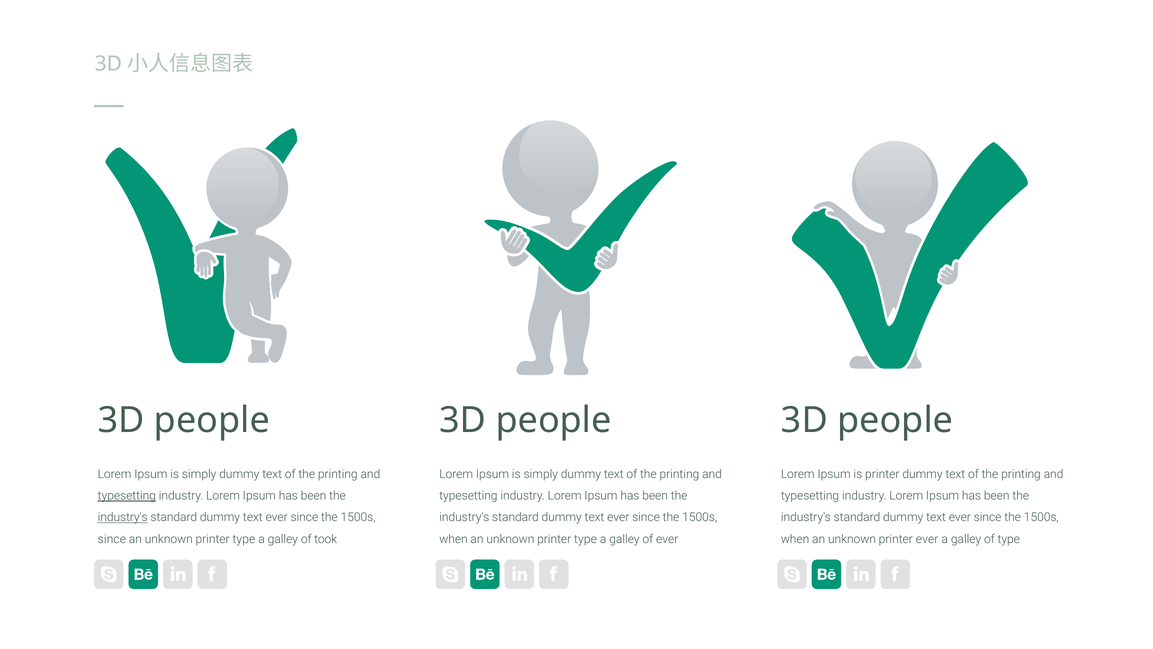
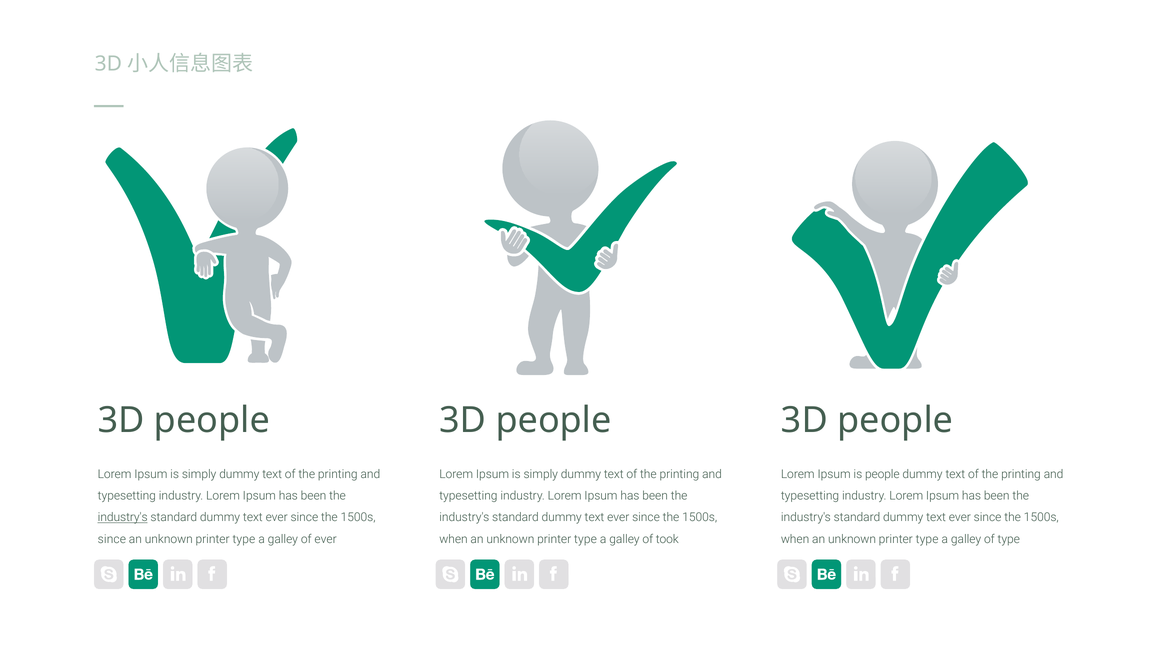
is printer: printer -> people
typesetting at (127, 495) underline: present -> none
of took: took -> ever
of ever: ever -> took
ever at (927, 539): ever -> type
